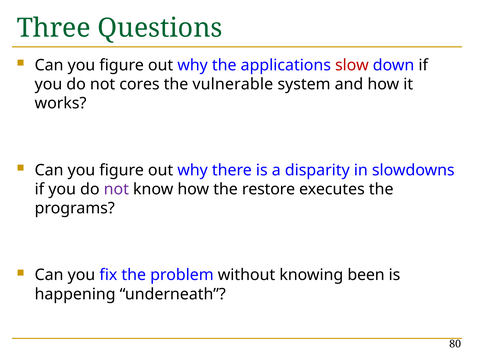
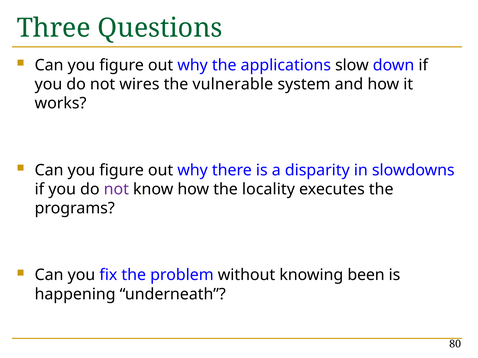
slow colour: red -> black
cores: cores -> wires
restore: restore -> locality
